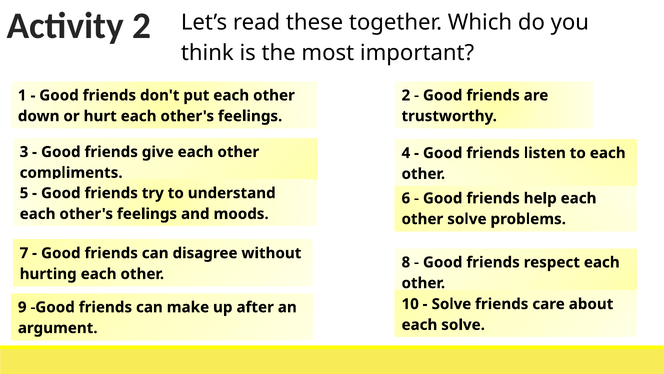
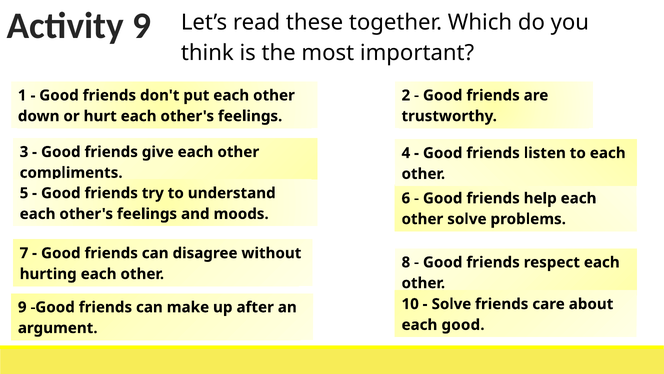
Activity 2: 2 -> 9
each solve: solve -> good
